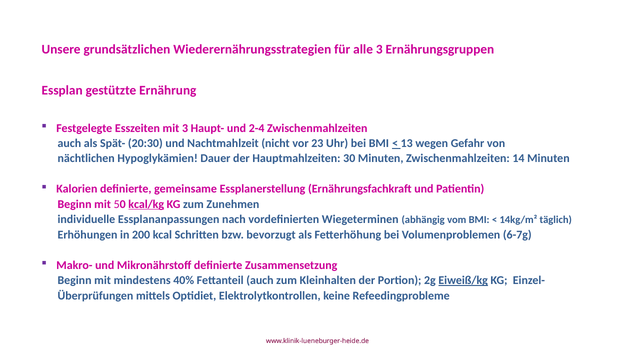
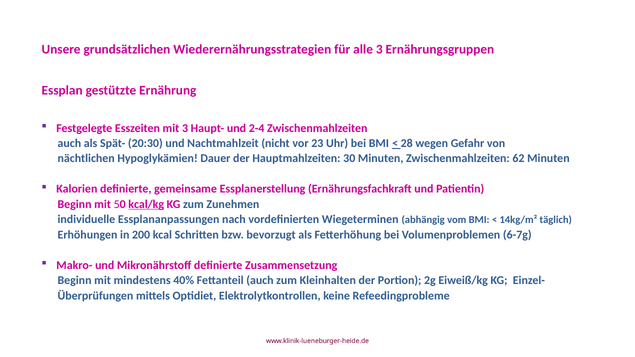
13: 13 -> 28
14: 14 -> 62
Eiweiß/kg underline: present -> none
